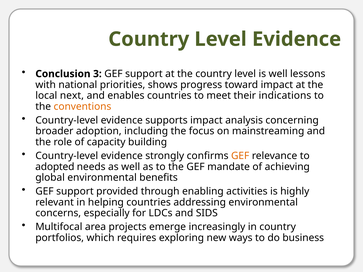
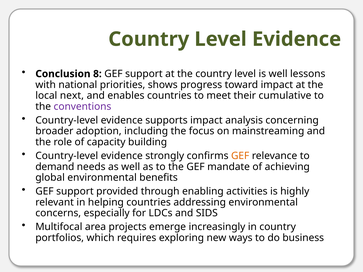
3: 3 -> 8
indications: indications -> cumulative
conventions colour: orange -> purple
adopted: adopted -> demand
